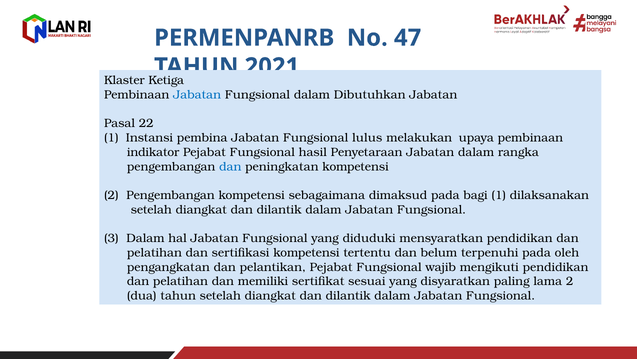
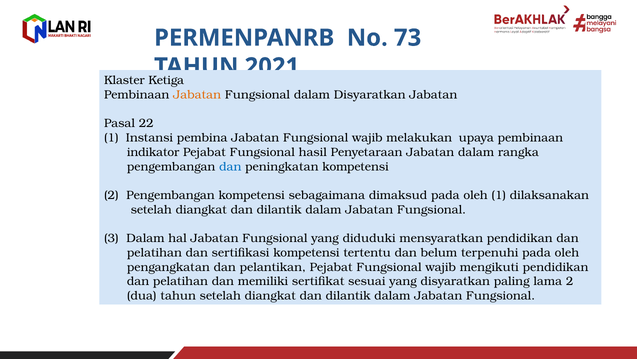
47: 47 -> 73
Jabatan at (197, 95) colour: blue -> orange
dalam Dibutuhkan: Dibutuhkan -> Disyaratkan
Jabatan Fungsional lulus: lulus -> wajib
dimaksud pada bagi: bagi -> oleh
